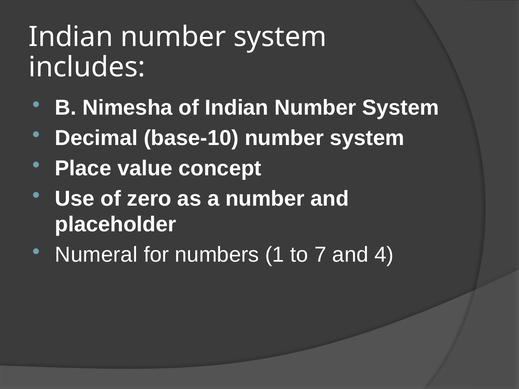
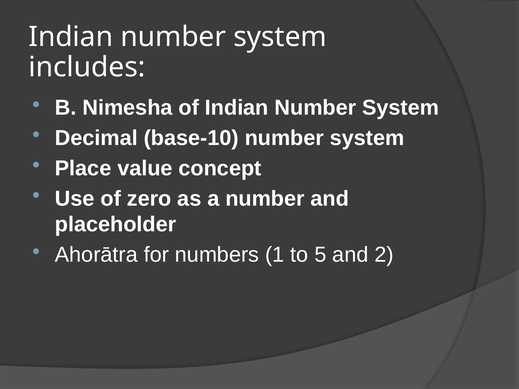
Numeral: Numeral -> Ahorātra
7: 7 -> 5
4: 4 -> 2
